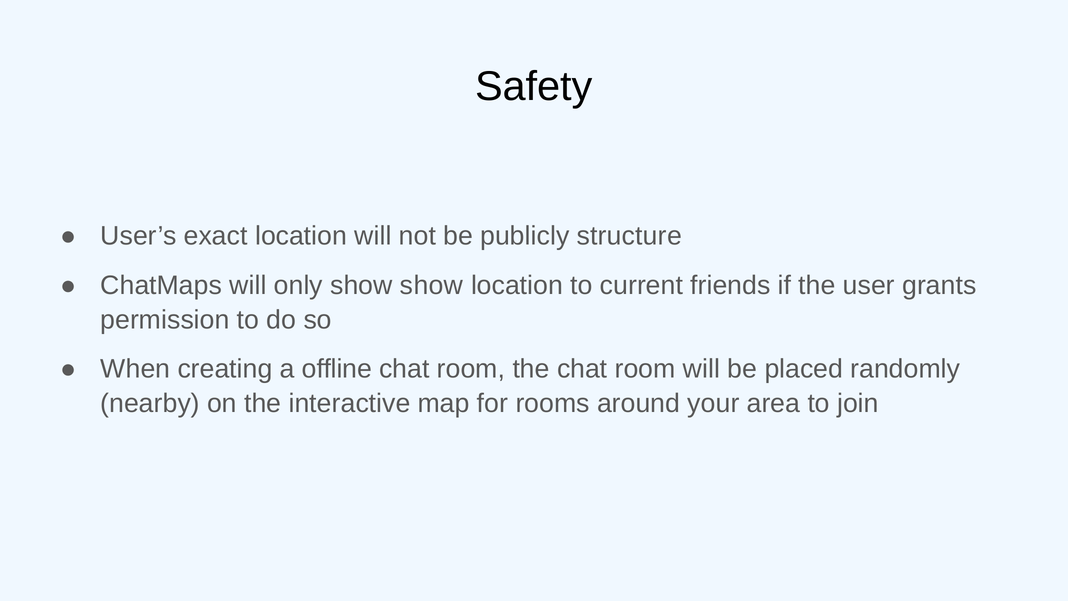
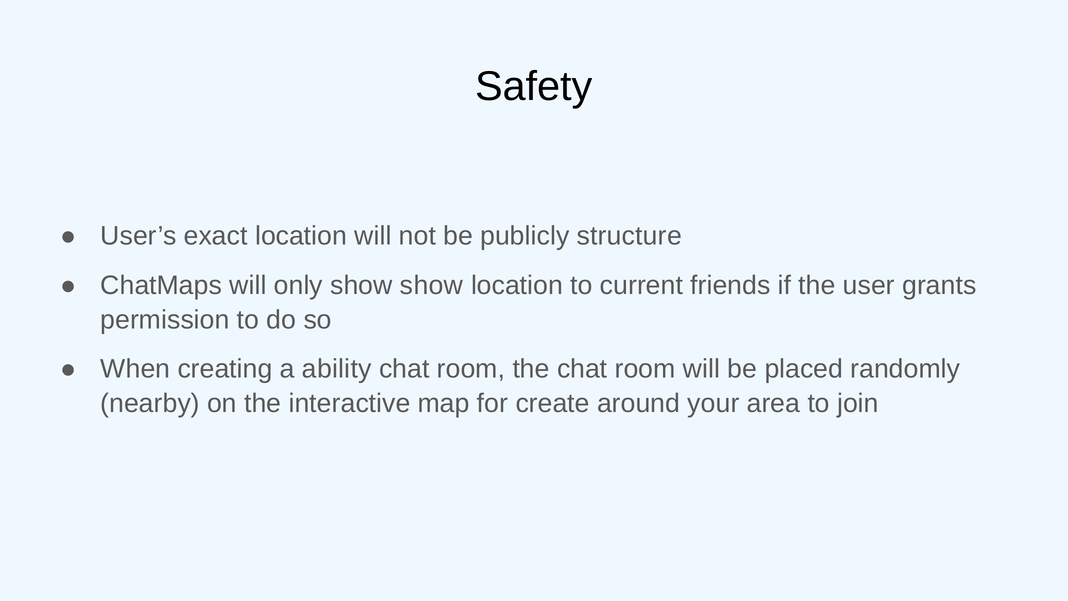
offline: offline -> ability
rooms: rooms -> create
